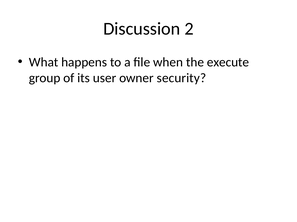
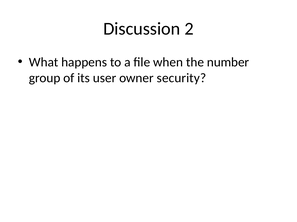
execute: execute -> number
